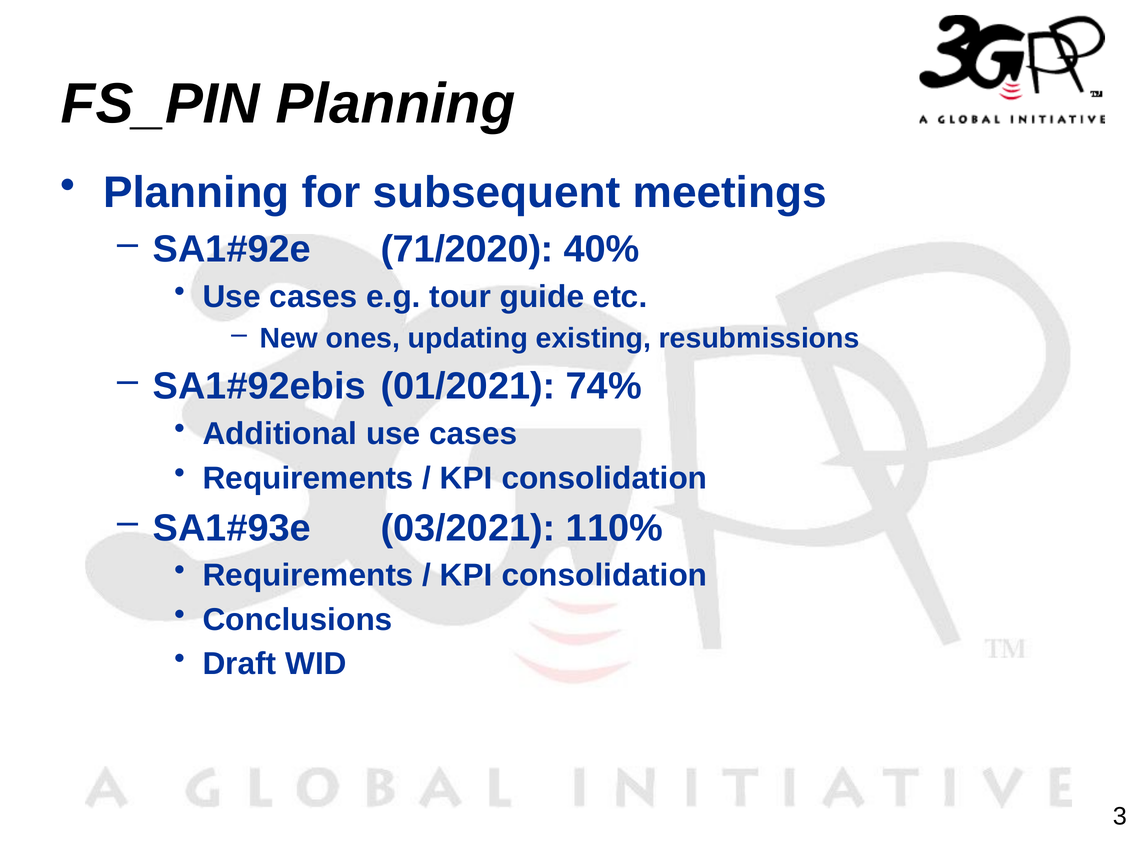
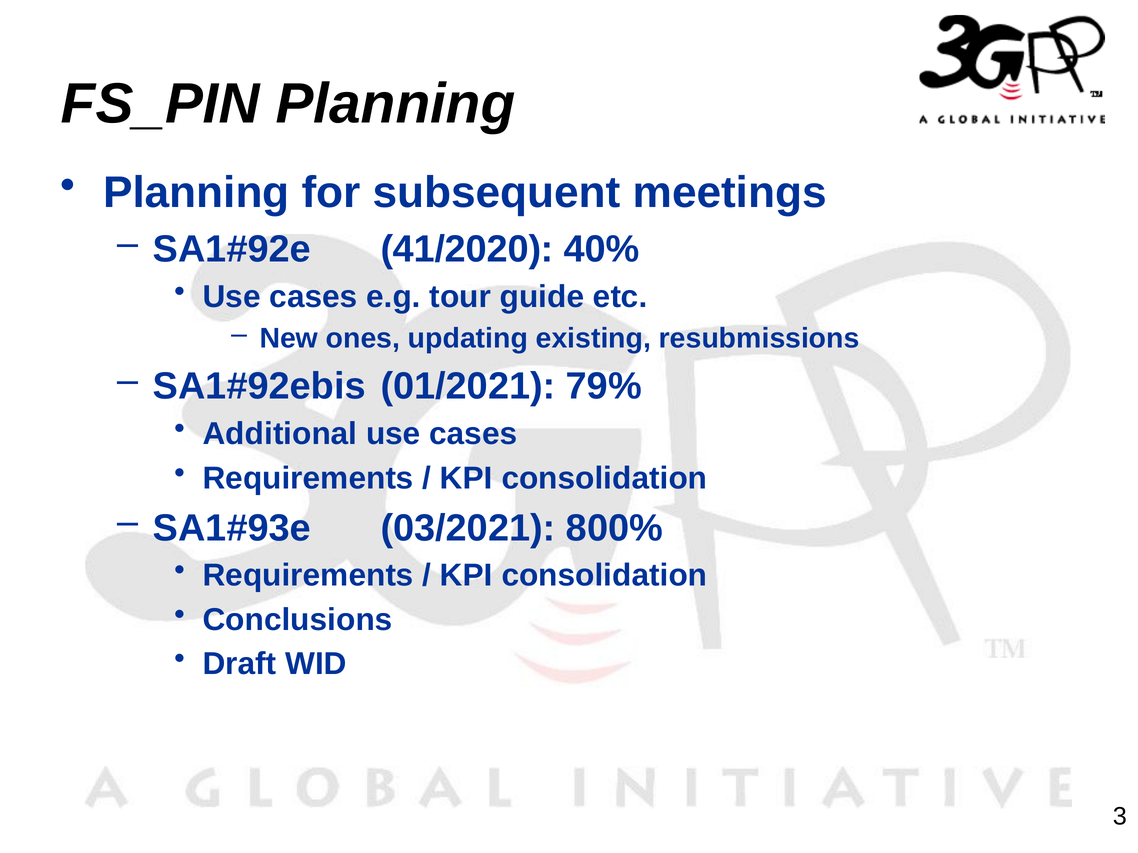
71/2020: 71/2020 -> 41/2020
74%: 74% -> 79%
110%: 110% -> 800%
